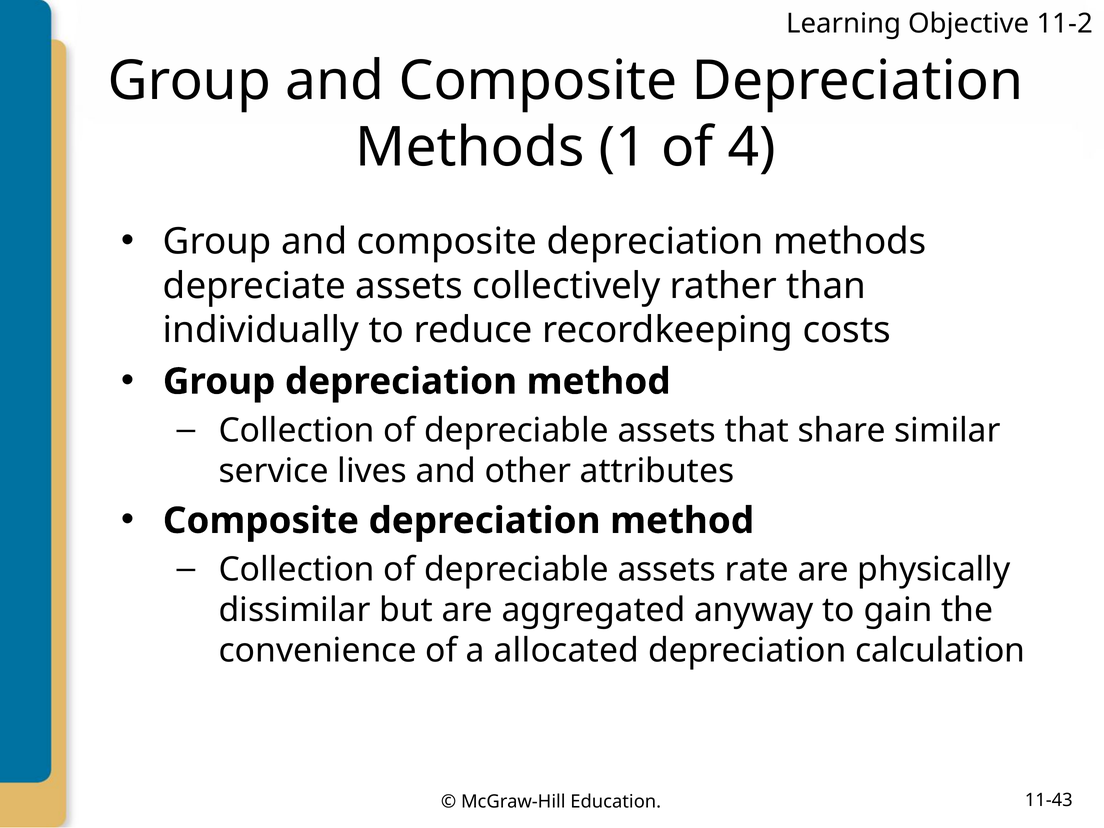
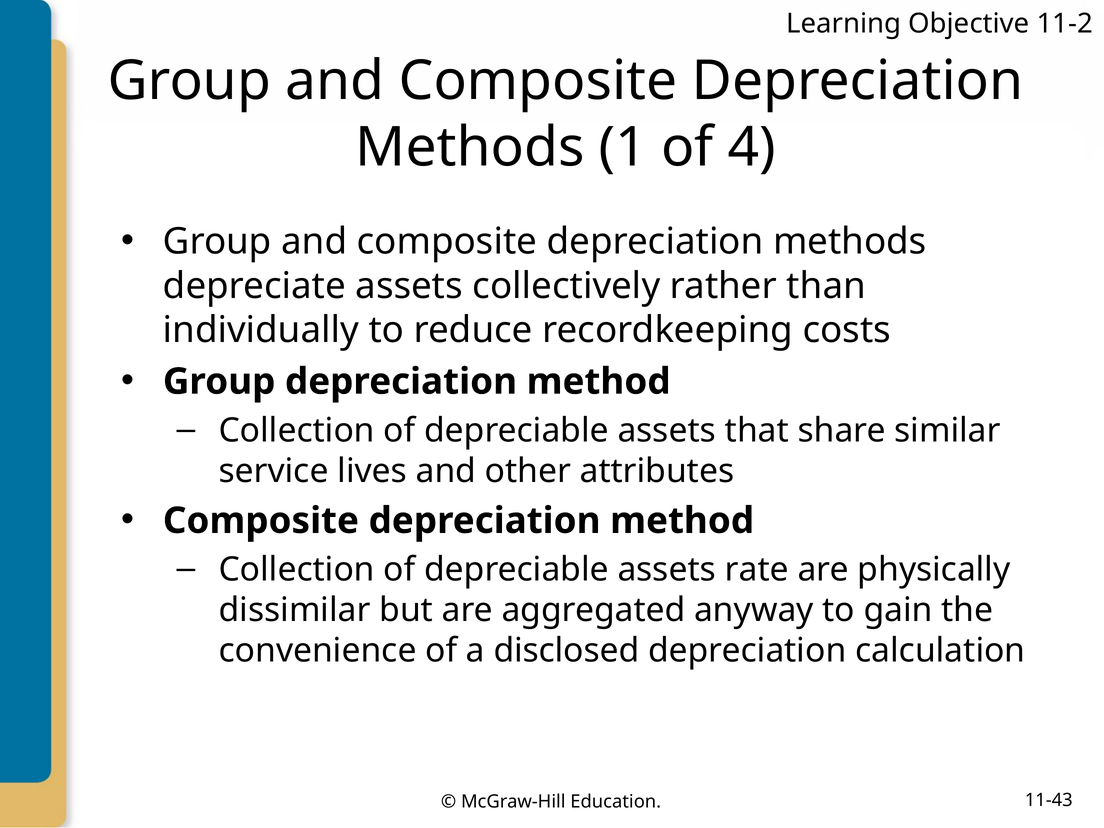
allocated: allocated -> disclosed
